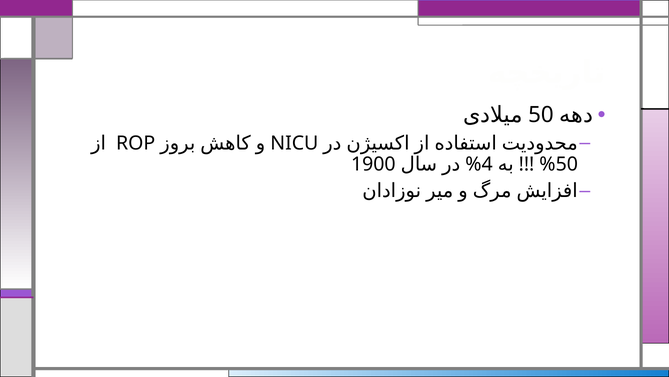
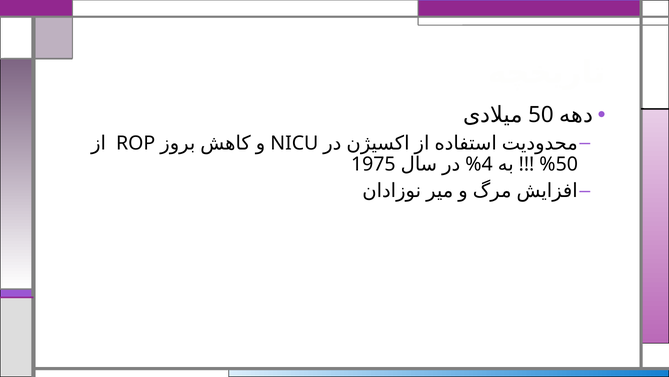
1900: 1900 -> 1975
